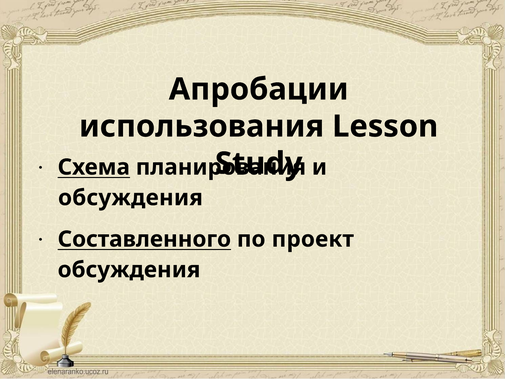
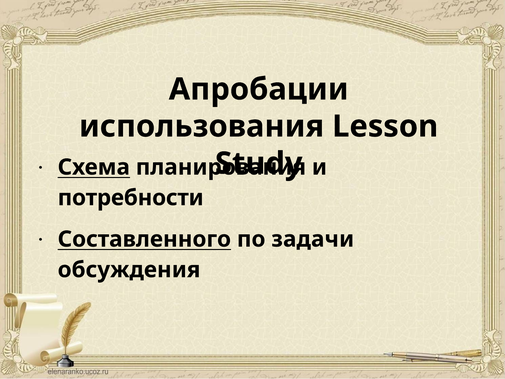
обсуждения at (130, 198): обсуждения -> потребности
проект: проект -> задачи
